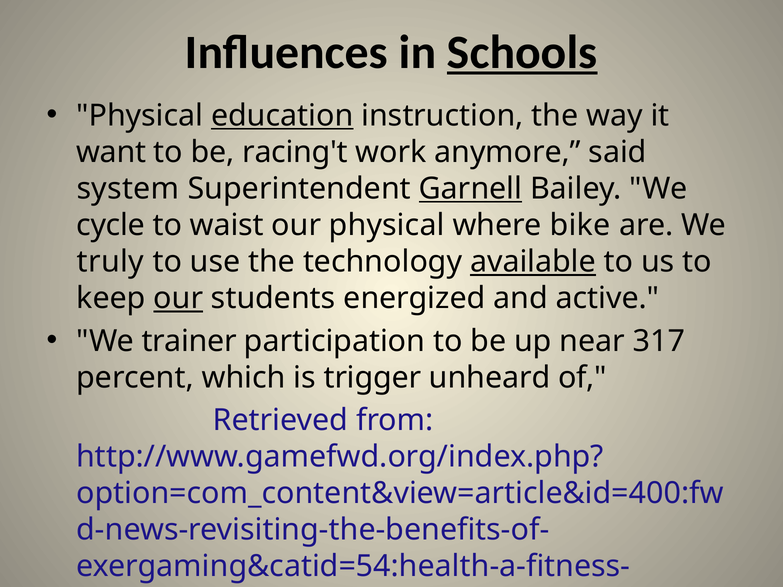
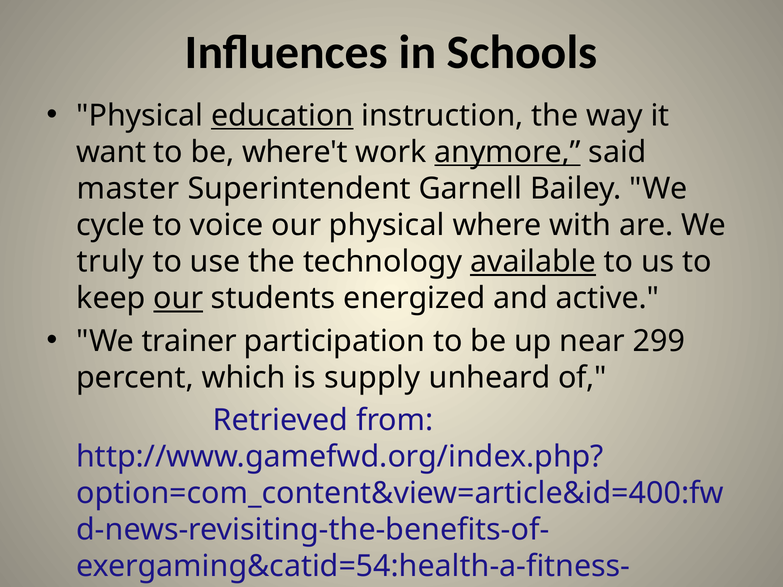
Schools underline: present -> none
racing't: racing't -> where't
anymore underline: none -> present
system: system -> master
Garnell underline: present -> none
waist: waist -> voice
bike: bike -> with
317: 317 -> 299
trigger: trigger -> supply
